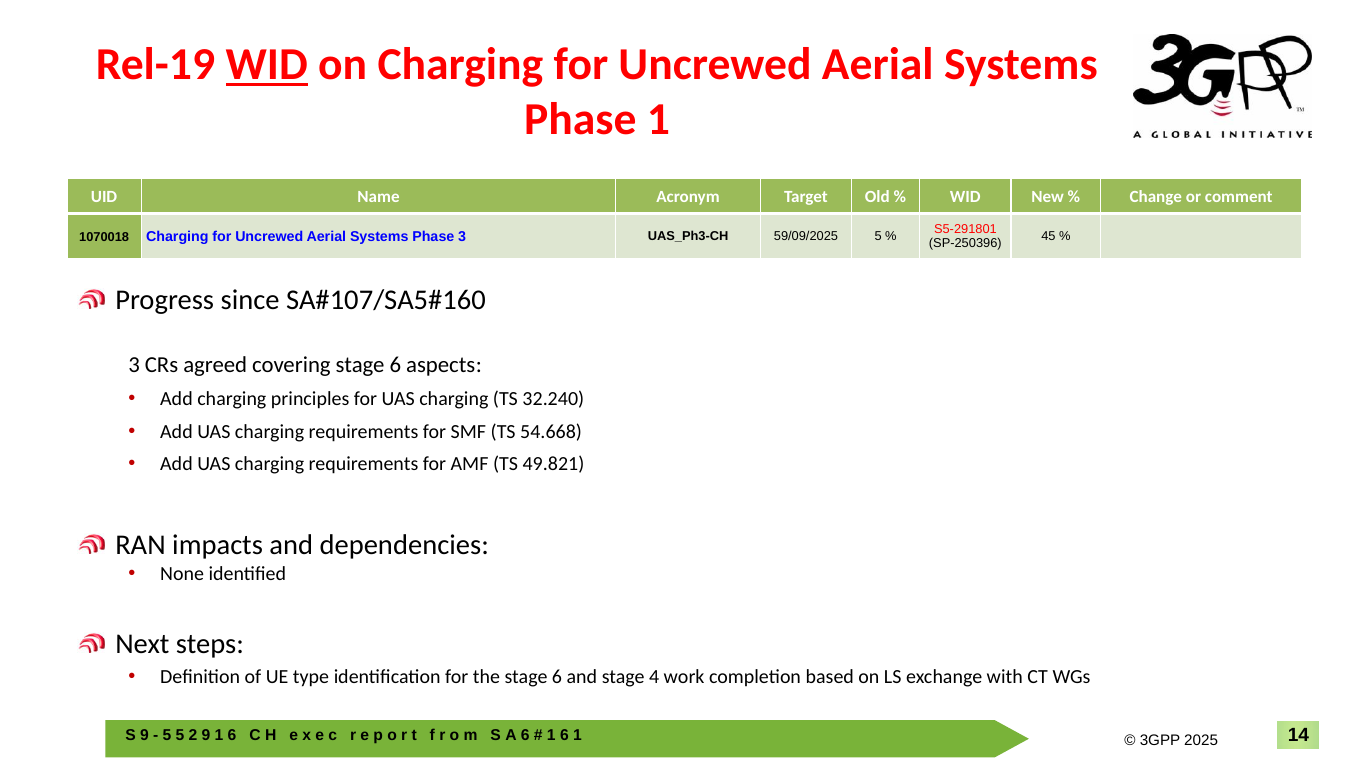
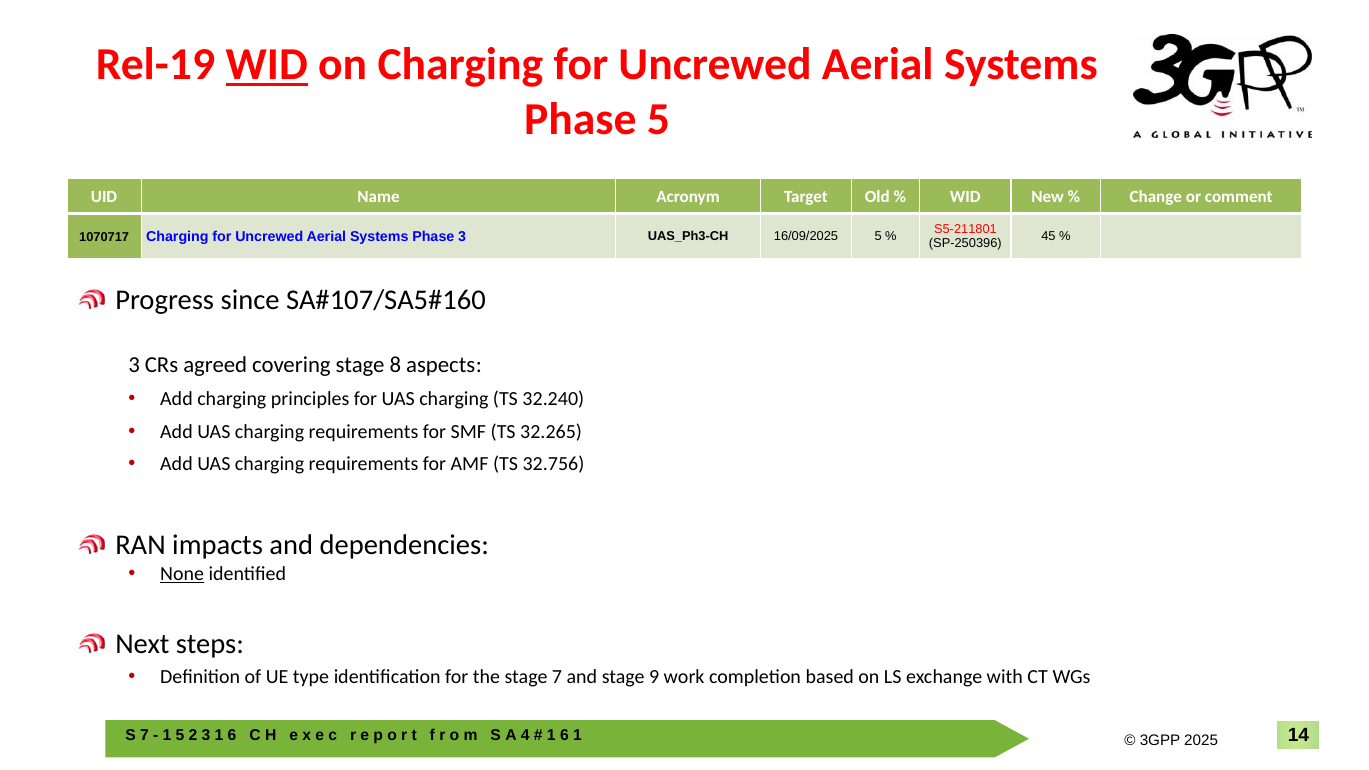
Phase 1: 1 -> 5
S5-291801: S5-291801 -> S5-211801
1070018: 1070018 -> 1070717
59/09/2025: 59/09/2025 -> 16/09/2025
covering stage 6: 6 -> 8
54.668: 54.668 -> 32.265
49.821: 49.821 -> 32.756
None underline: none -> present
the stage 6: 6 -> 7
4: 4 -> 9
9 at (144, 736): 9 -> 7
5 at (167, 736): 5 -> 1
2 9: 9 -> 3
6 at (525, 736): 6 -> 4
